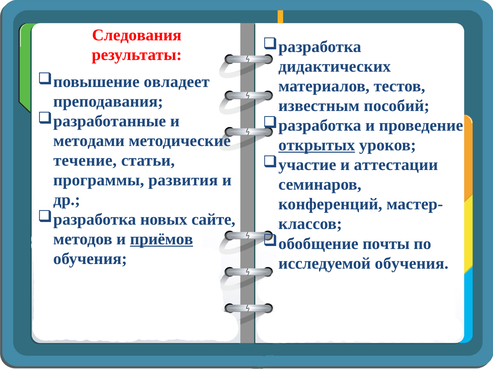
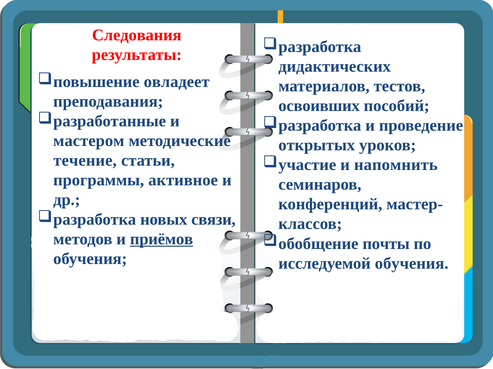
известным: известным -> освоивших
методами: методами -> мастером
открытых underline: present -> none
аттестации: аттестации -> напомнить
развития: развития -> активное
сайте: сайте -> связи
